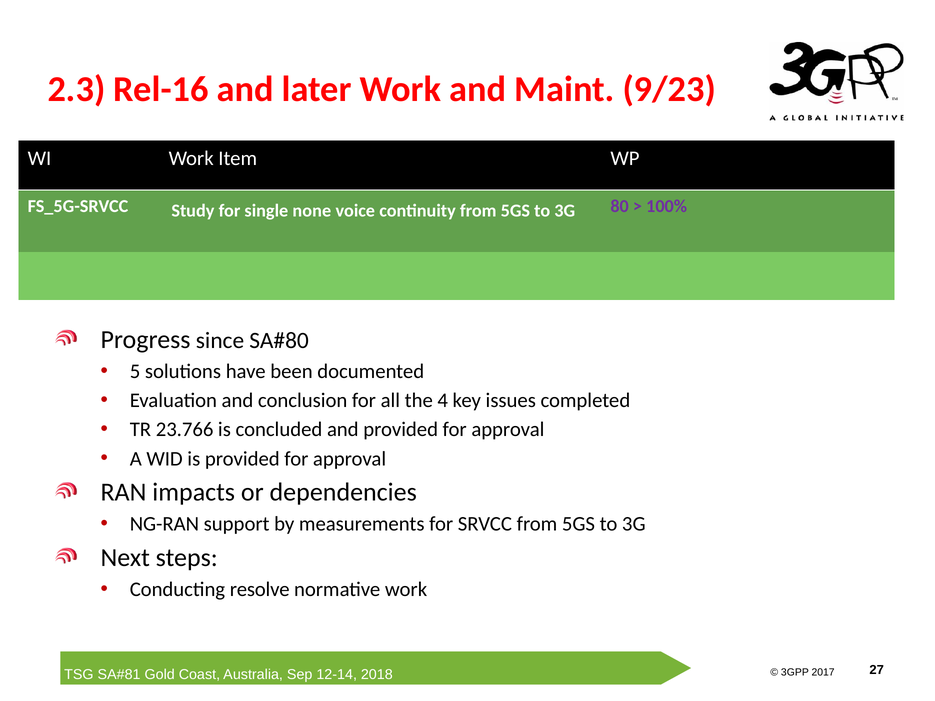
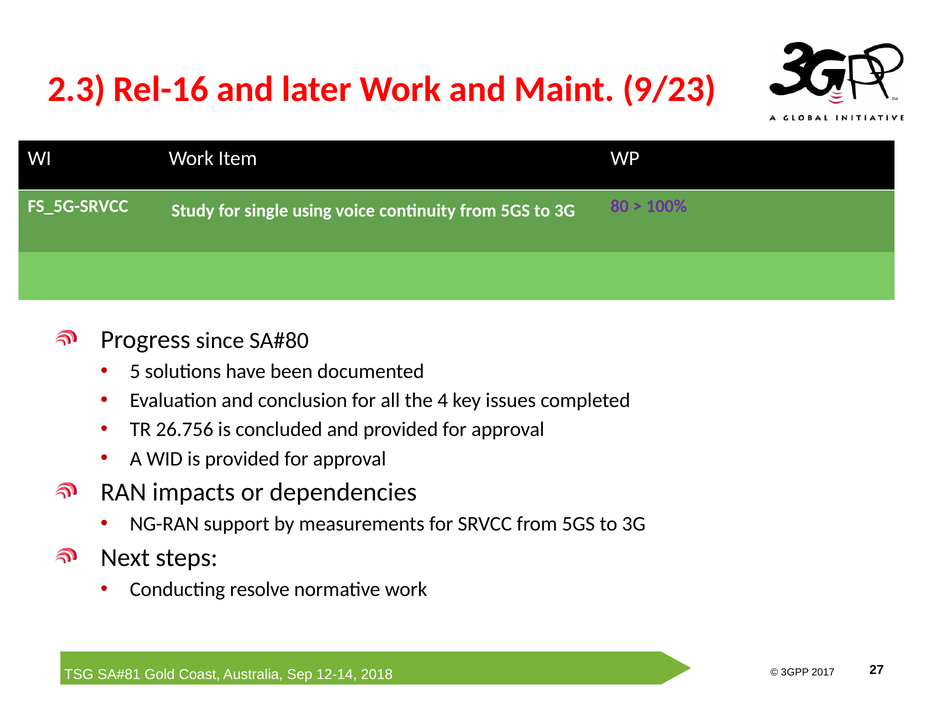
none: none -> using
23.766: 23.766 -> 26.756
